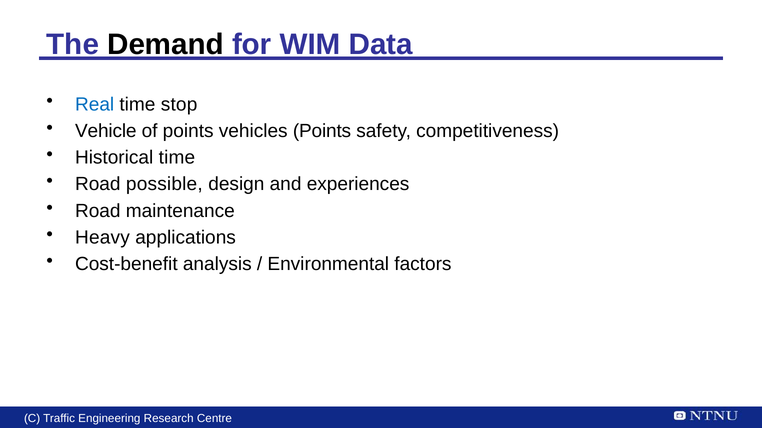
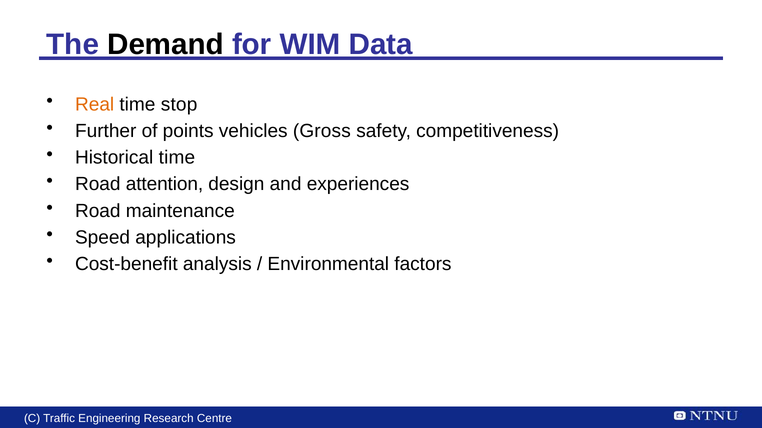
Real colour: blue -> orange
Vehicle: Vehicle -> Further
vehicles Points: Points -> Gross
possible: possible -> attention
Heavy: Heavy -> Speed
